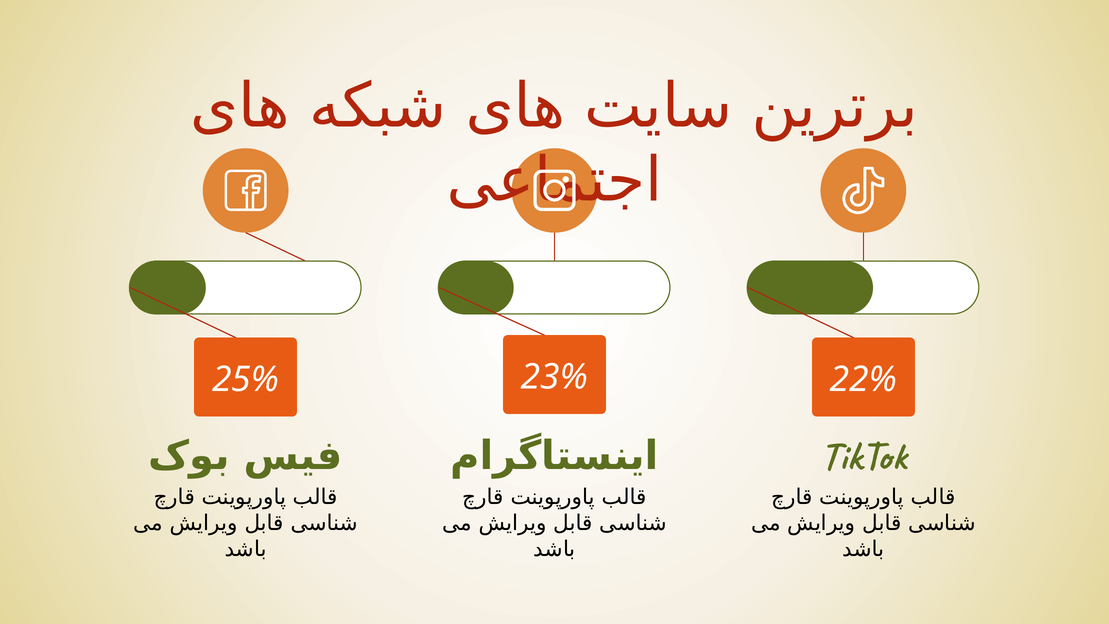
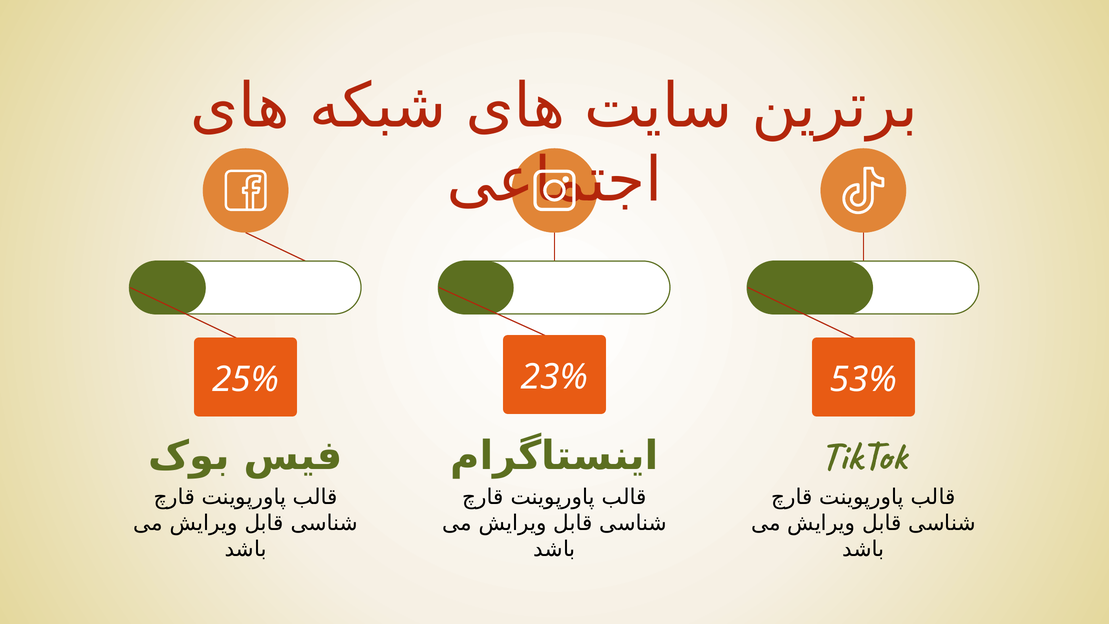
22%: 22% -> 53%
